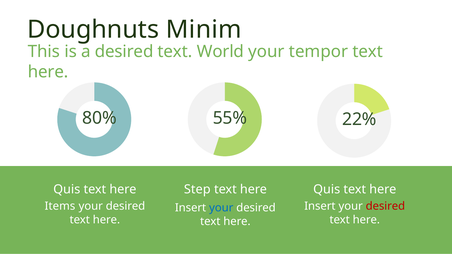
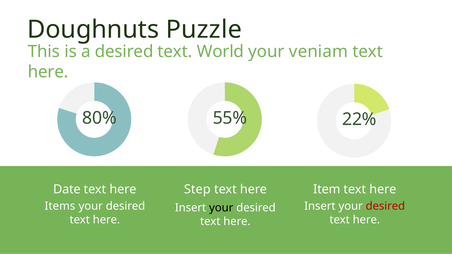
Minim: Minim -> Puzzle
tempor: tempor -> veniam
Quis at (67, 190): Quis -> Date
Quis at (327, 190): Quis -> Item
your at (221, 208) colour: blue -> black
